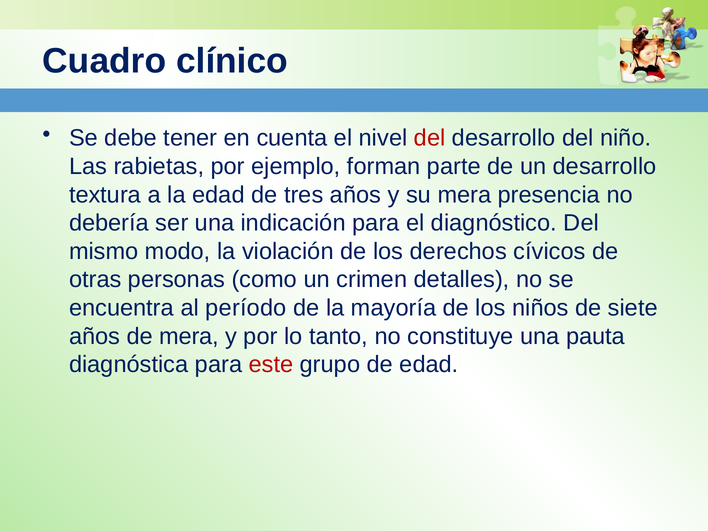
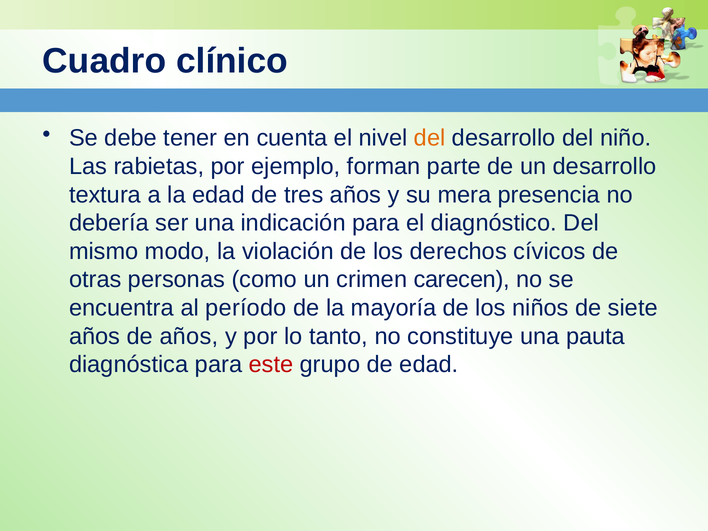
del at (430, 138) colour: red -> orange
detalles: detalles -> carecen
de mera: mera -> años
